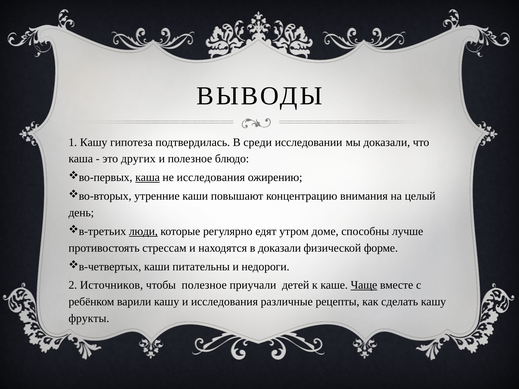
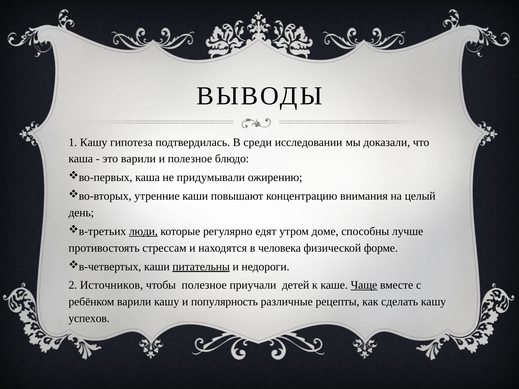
это других: других -> варили
каша at (148, 178) underline: present -> none
не исследования: исследования -> придумывали
в доказали: доказали -> человека
питательны underline: none -> present
и исследования: исследования -> популярность
фрукты: фрукты -> успехов
